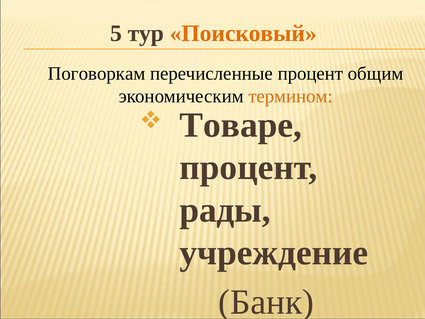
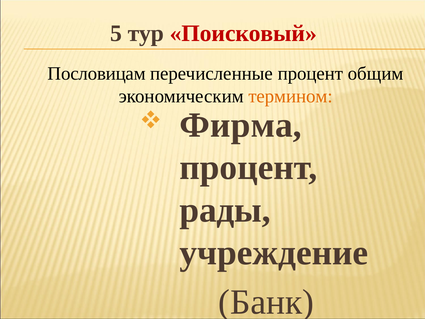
Поисковый colour: orange -> red
Поговоркам: Поговоркам -> Пословицам
Товаре: Товаре -> Фирма
